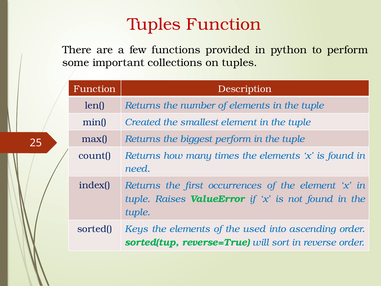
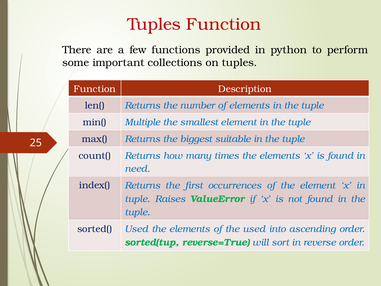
Created: Created -> Multiple
biggest perform: perform -> suitable
sorted( Keys: Keys -> Used
